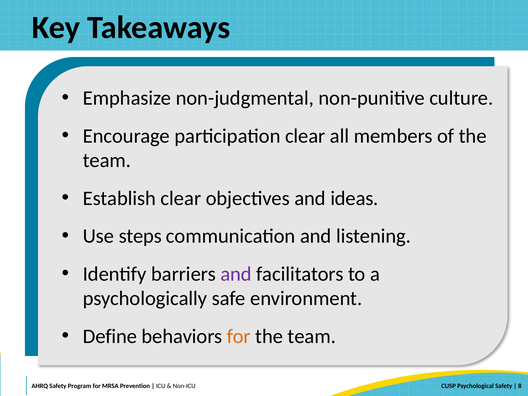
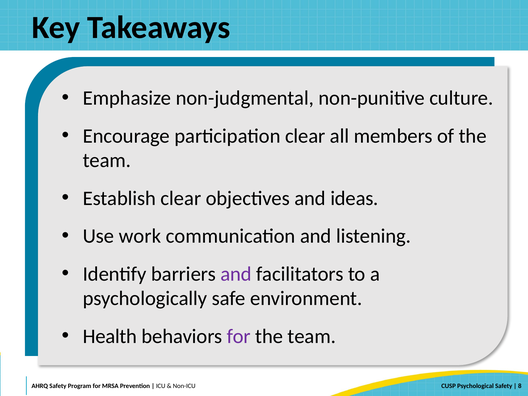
steps: steps -> work
Define: Define -> Health
for at (239, 336) colour: orange -> purple
